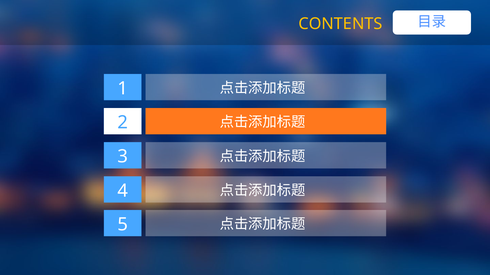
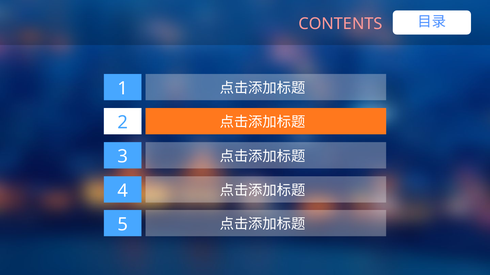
CONTENTS colour: yellow -> pink
